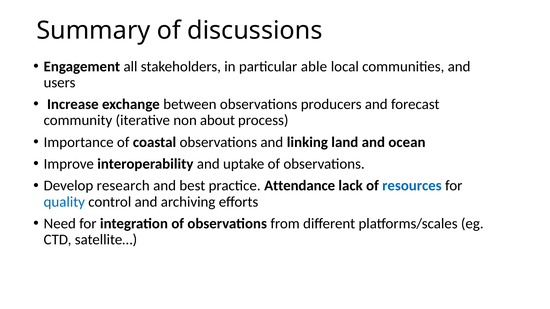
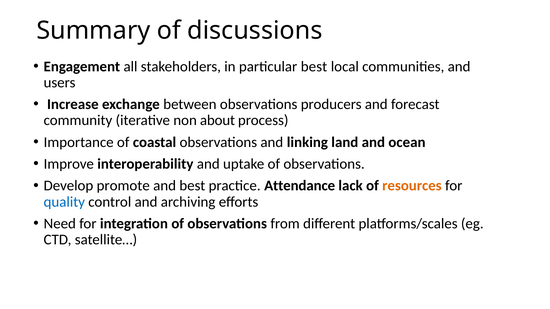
particular able: able -> best
research: research -> promote
resources colour: blue -> orange
